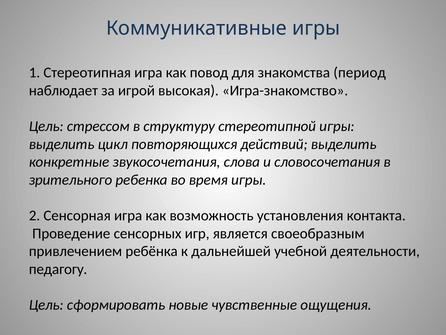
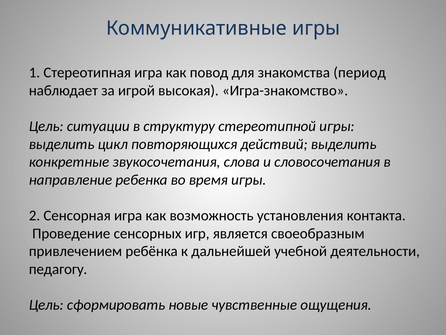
стрессом: стрессом -> ситуации
зрительного: зрительного -> направление
